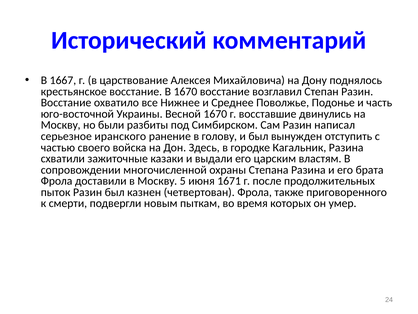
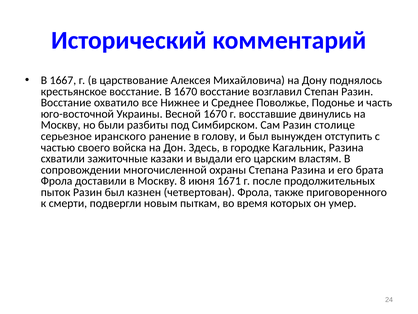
написал: написал -> столице
5: 5 -> 8
